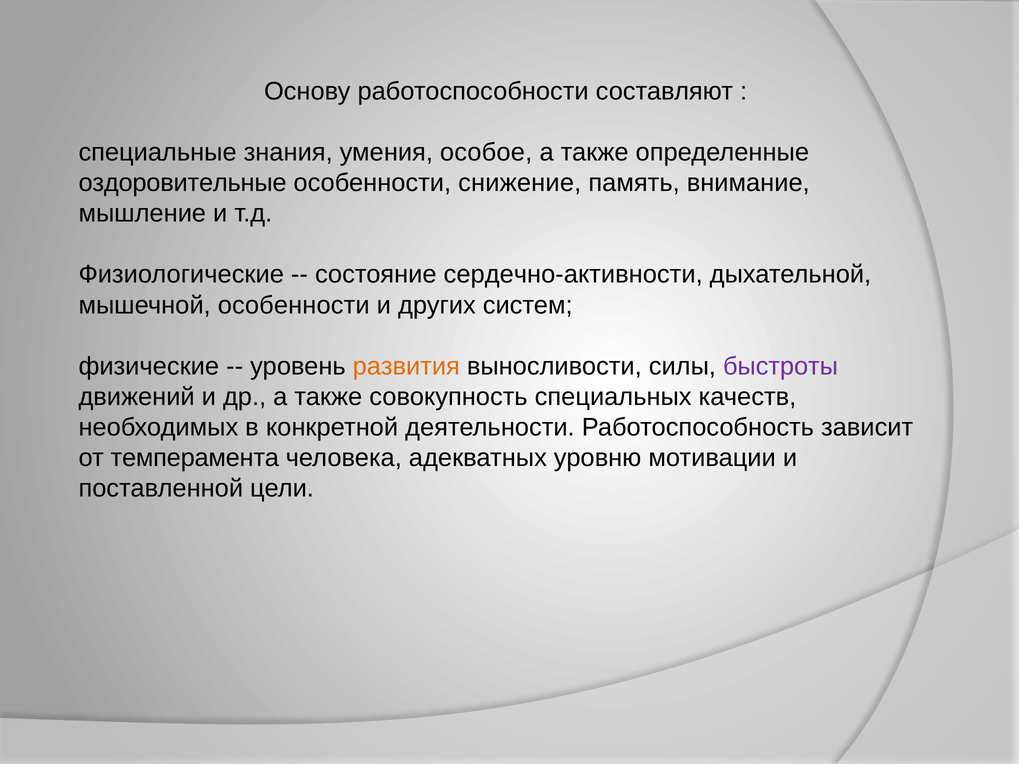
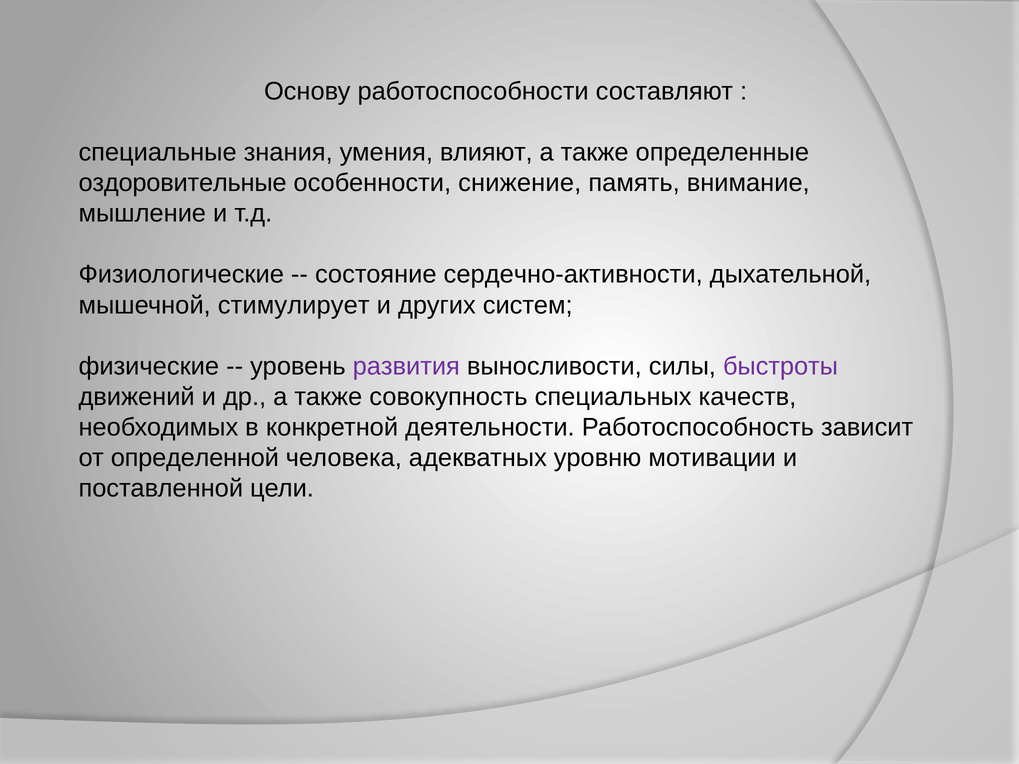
особое: особое -> влияют
мышечной особенности: особенности -> стимулирует
развития colour: orange -> purple
темперамента: темперамента -> определенной
